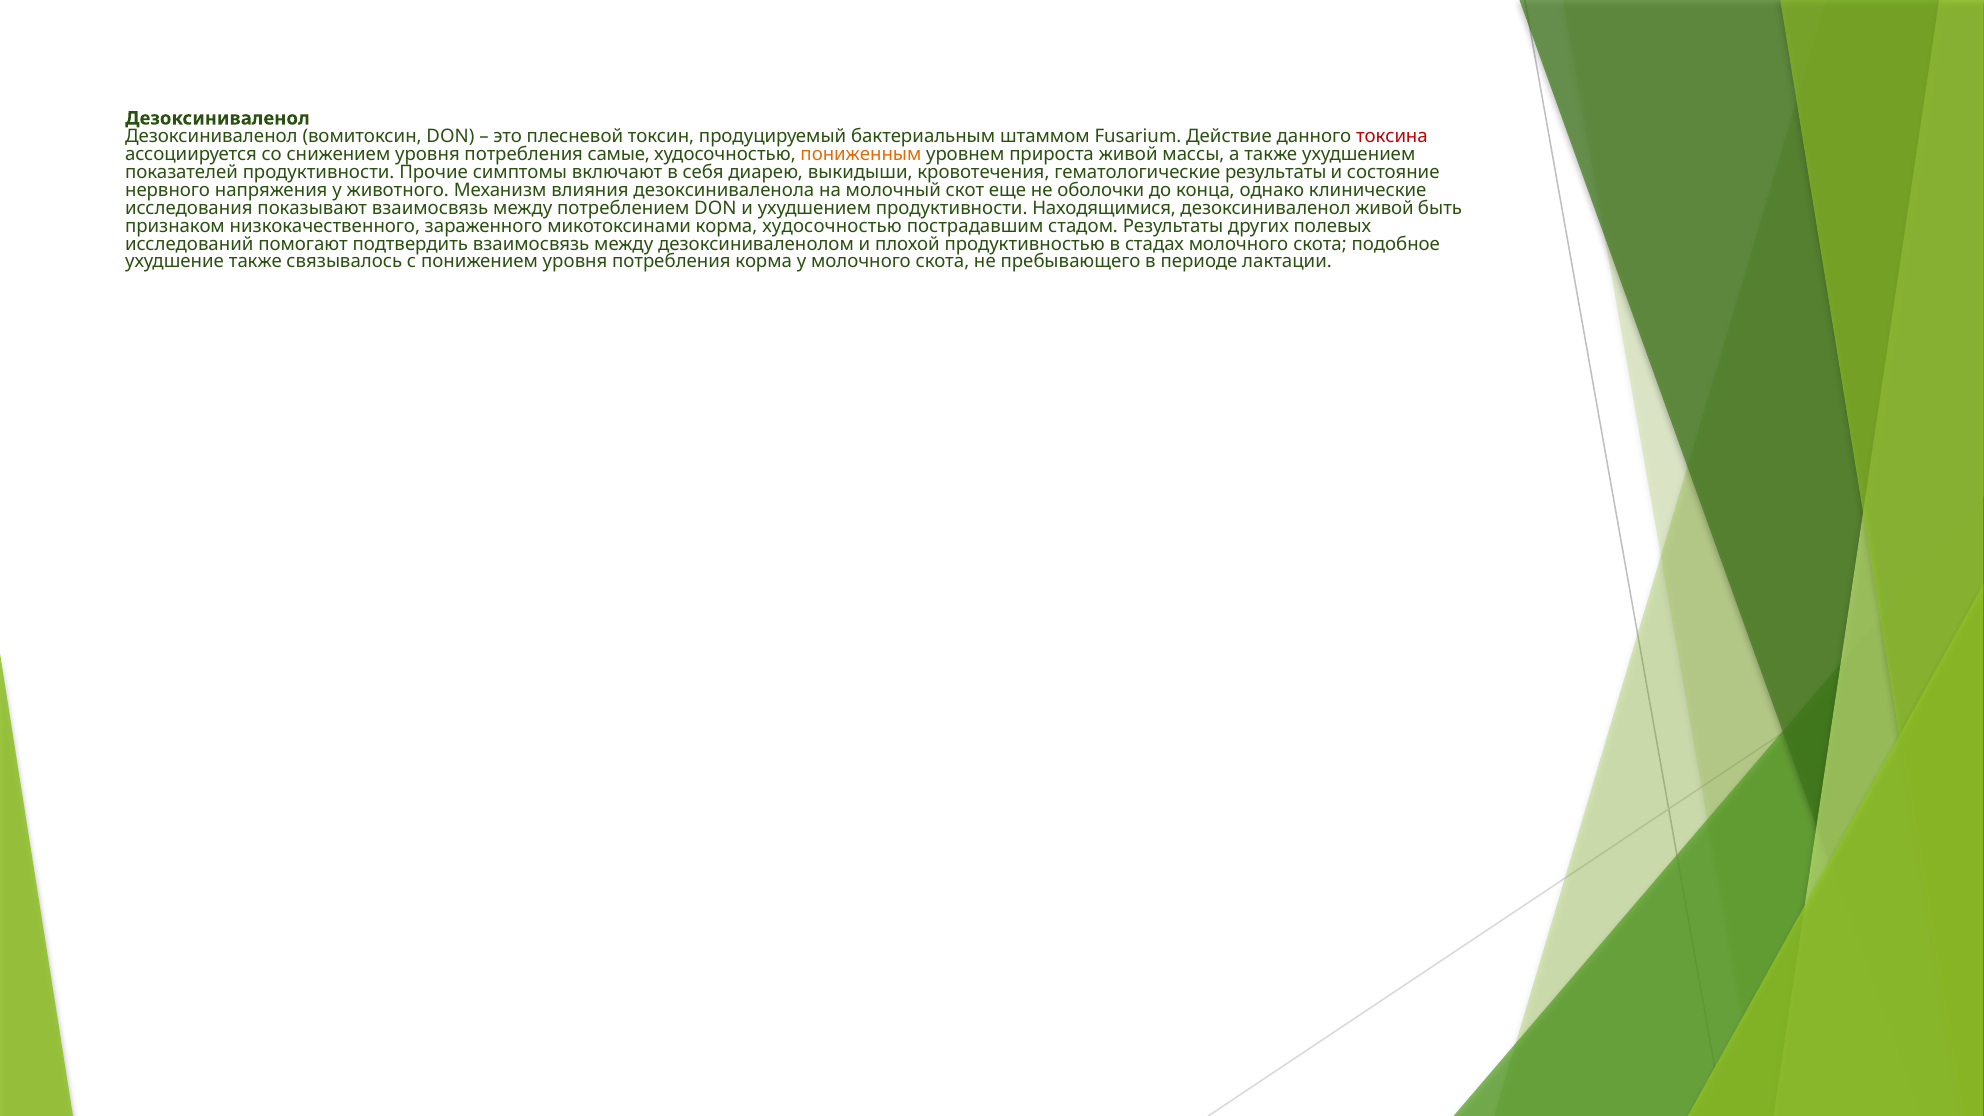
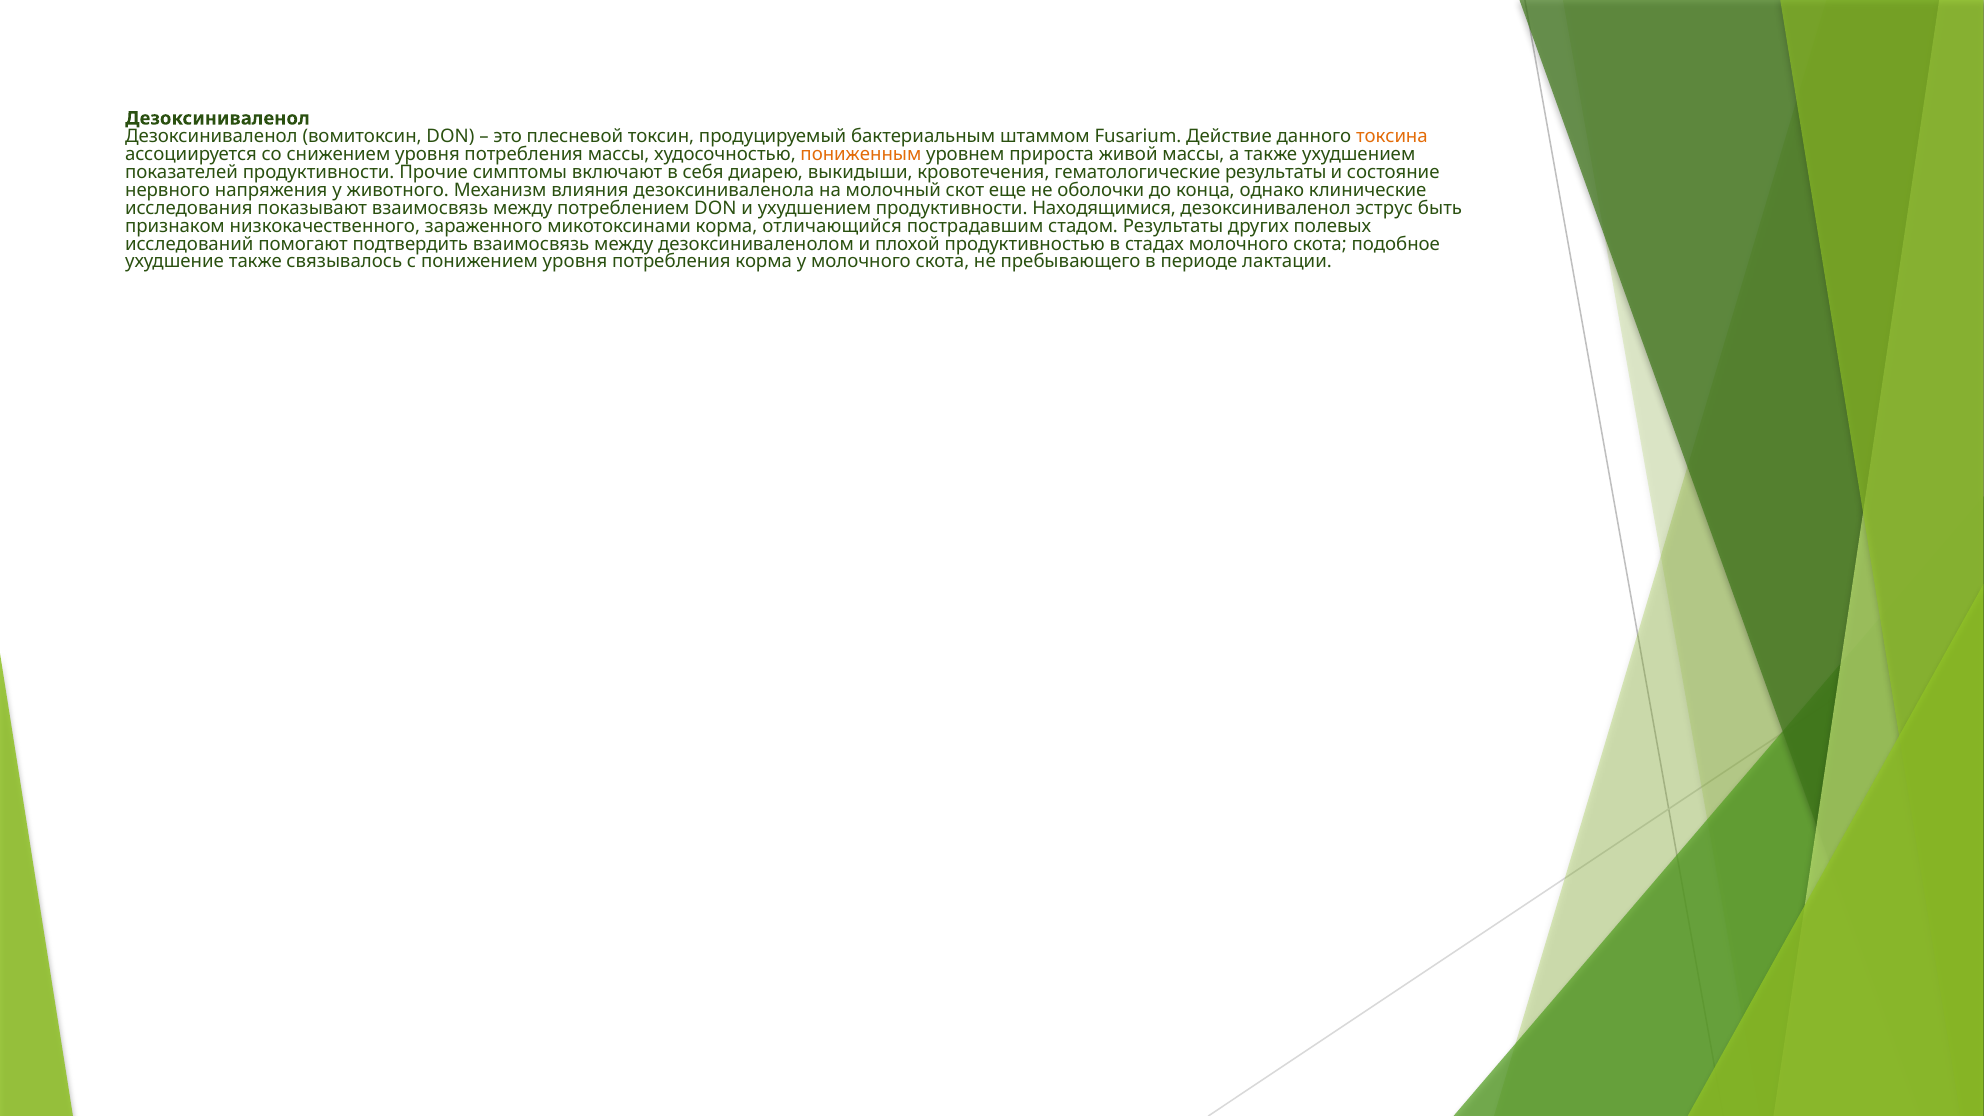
токсина colour: red -> orange
потребления самые: самые -> массы
дезоксиниваленол живой: живой -> эструс
корма худосочностью: худосочностью -> отличающийся
